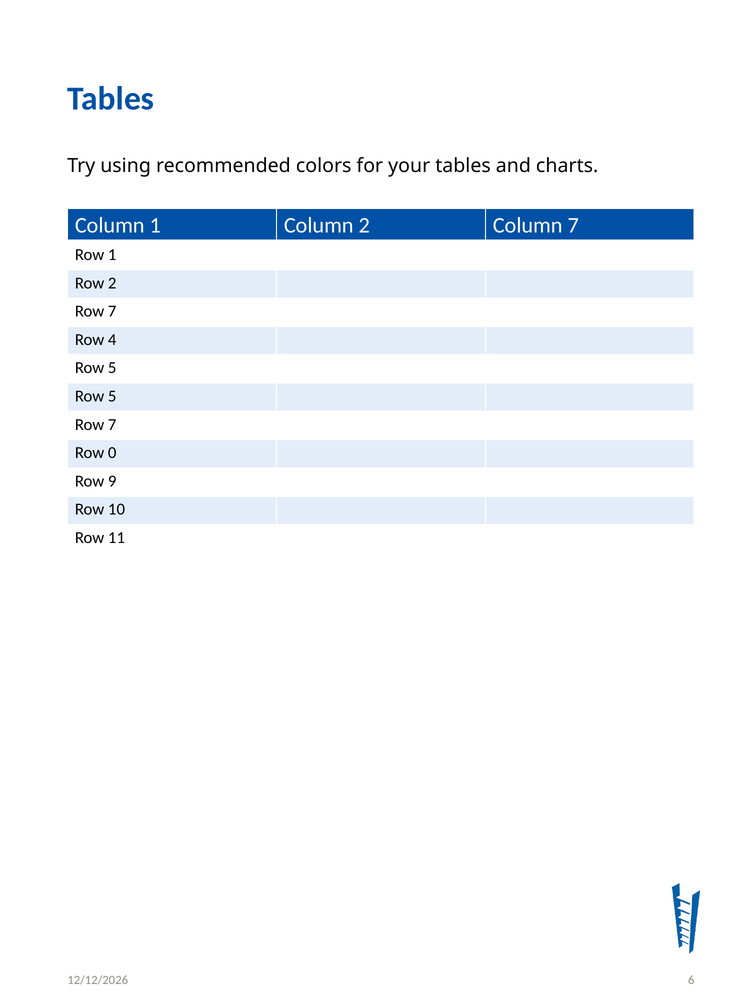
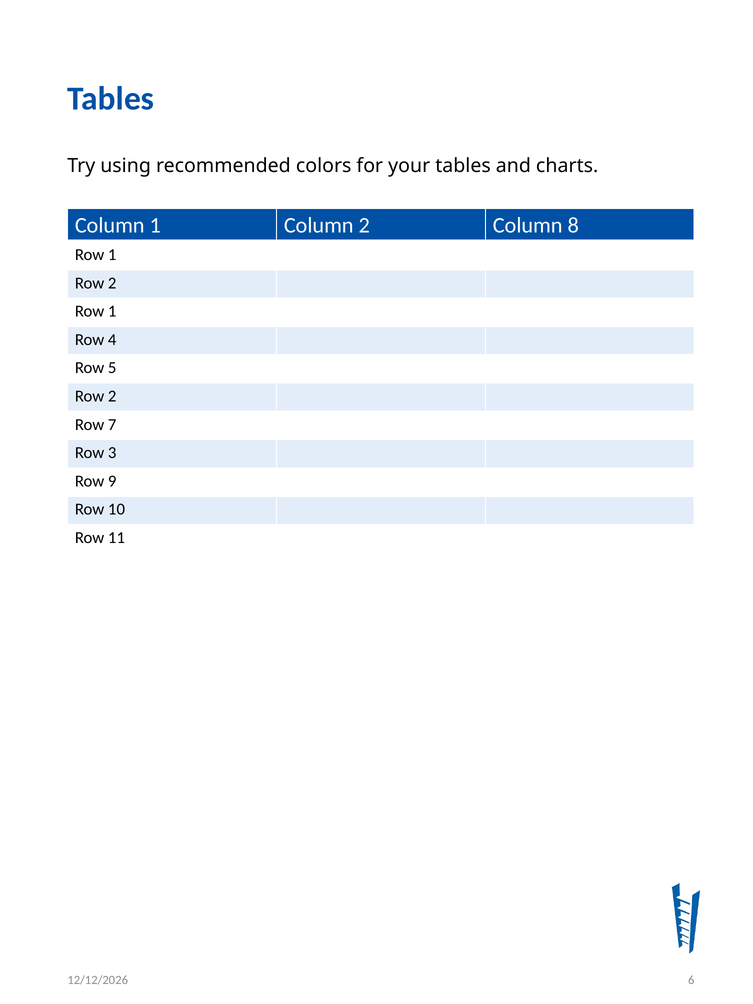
Column 7: 7 -> 8
7 at (112, 311): 7 -> 1
5 at (112, 396): 5 -> 2
0: 0 -> 3
